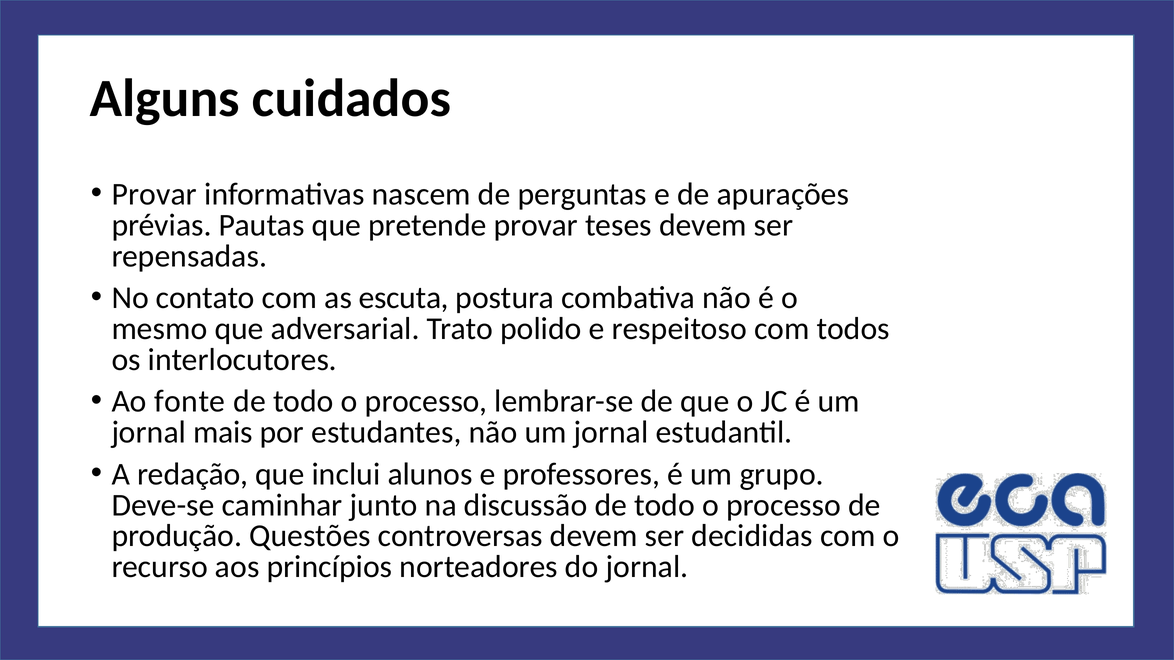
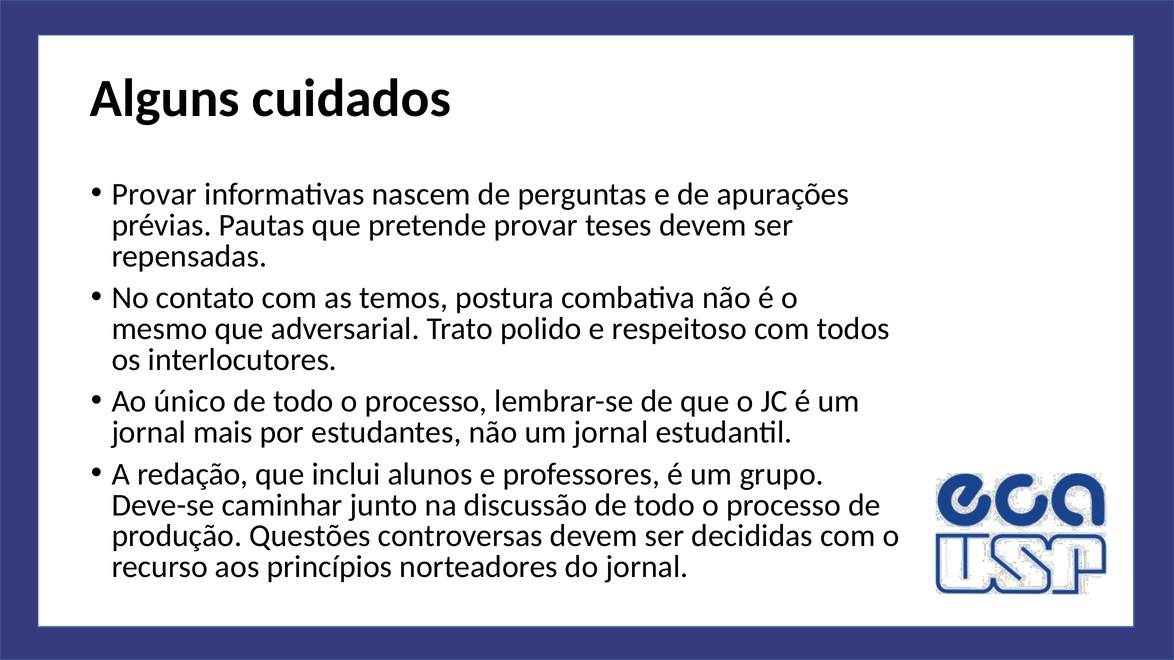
escuta: escuta -> temos
fonte: fonte -> único
